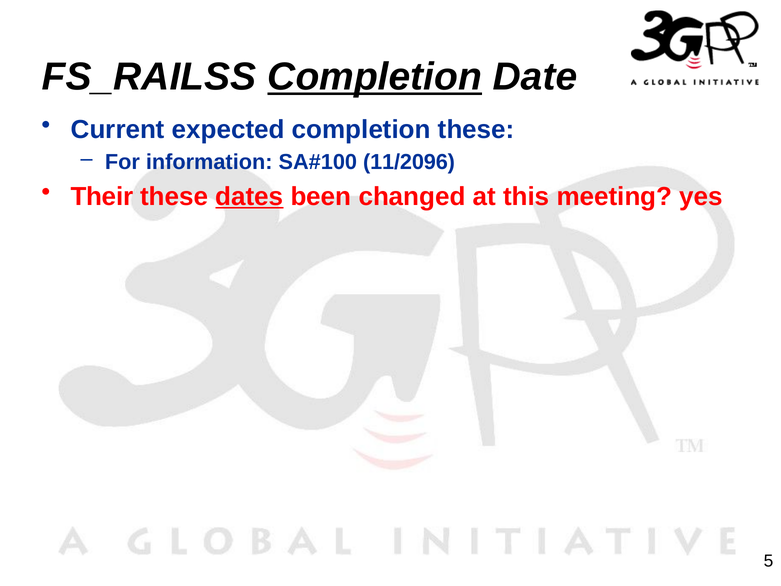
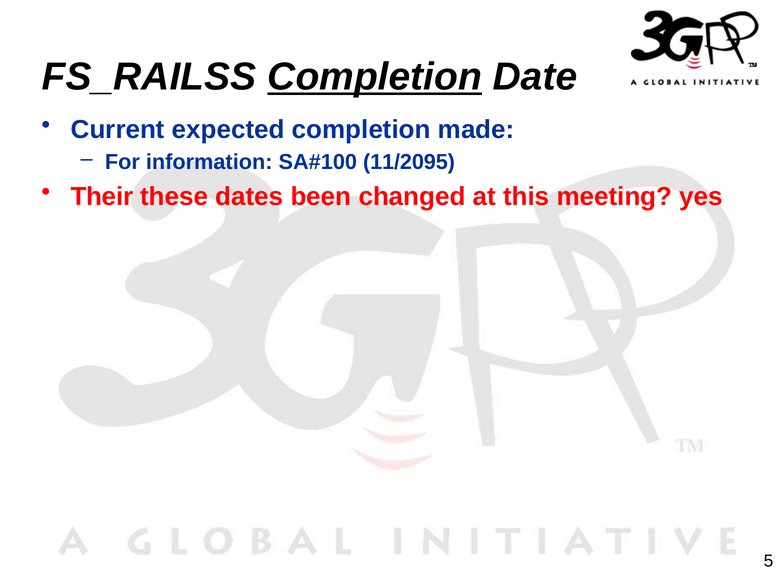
completion these: these -> made
11/2096: 11/2096 -> 11/2095
dates underline: present -> none
